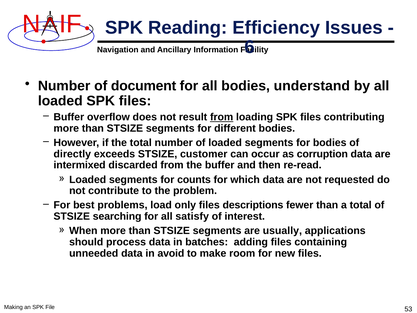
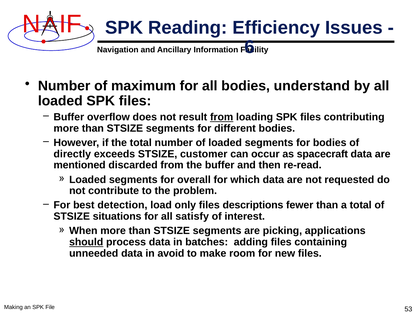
document: document -> maximum
corruption: corruption -> spacecraft
intermixed: intermixed -> mentioned
counts: counts -> overall
problems: problems -> detection
searching: searching -> situations
usually: usually -> picking
should underline: none -> present
